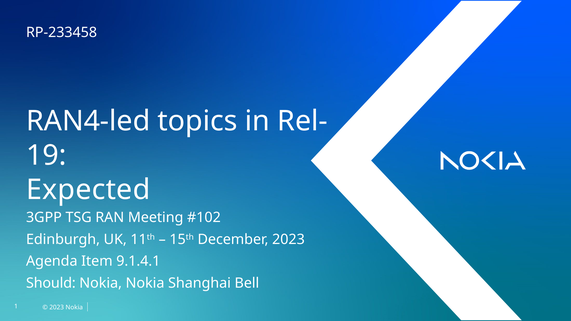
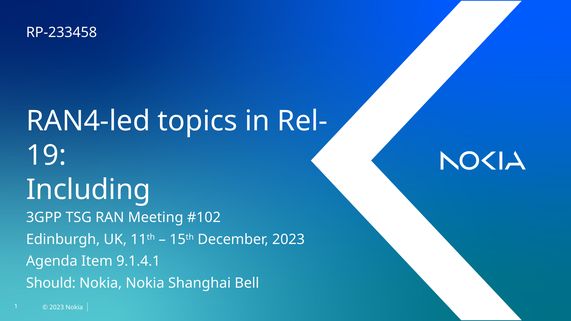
Expected: Expected -> Including
